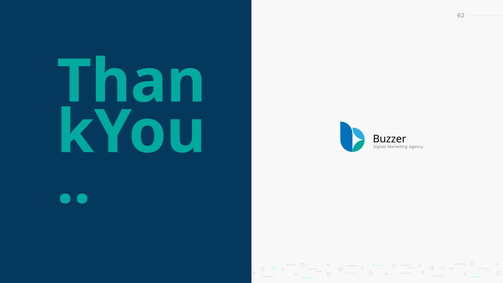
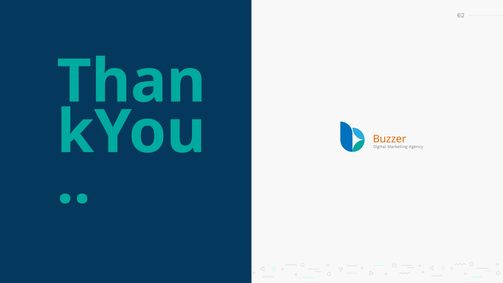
Buzzer colour: black -> orange
